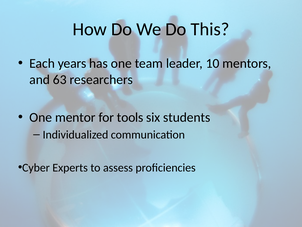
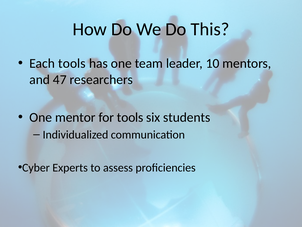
Each years: years -> tools
63: 63 -> 47
